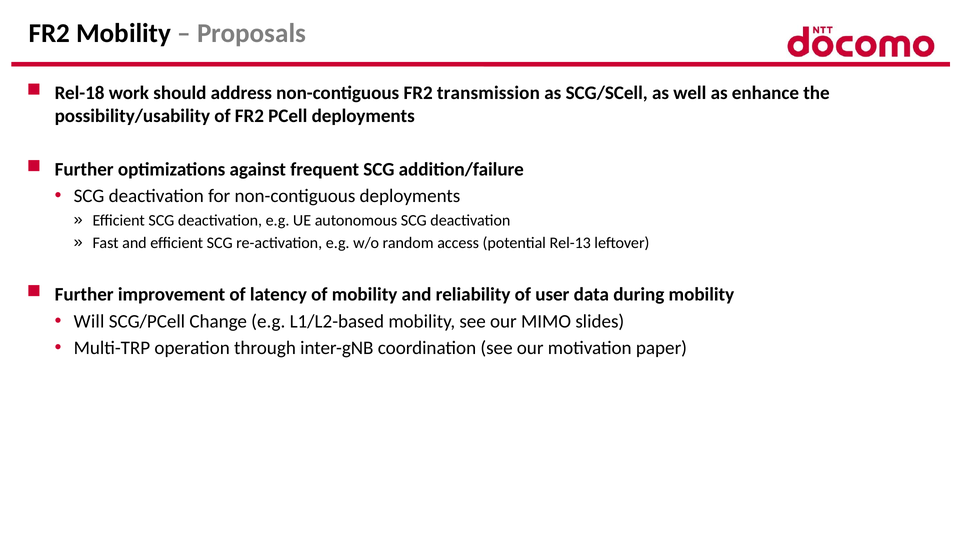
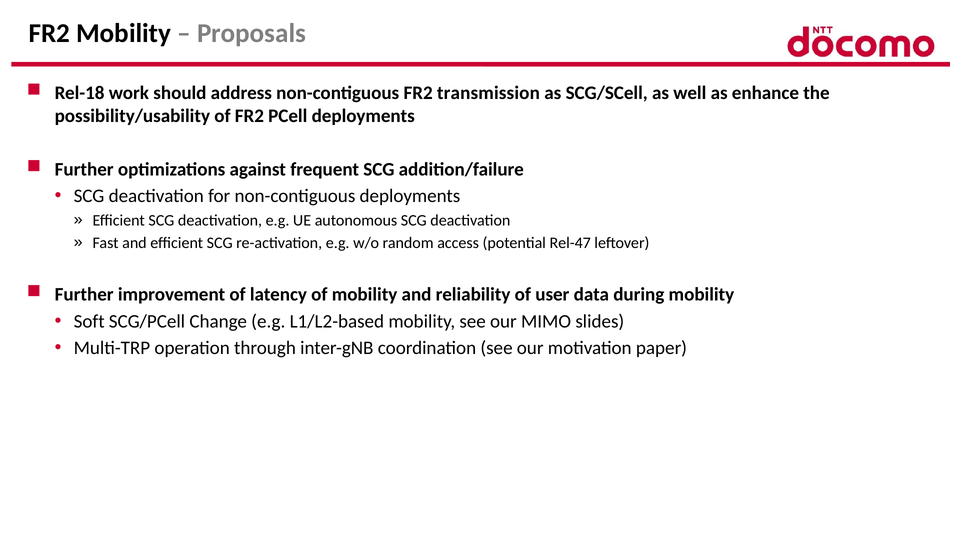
Rel-13: Rel-13 -> Rel-47
Will: Will -> Soft
